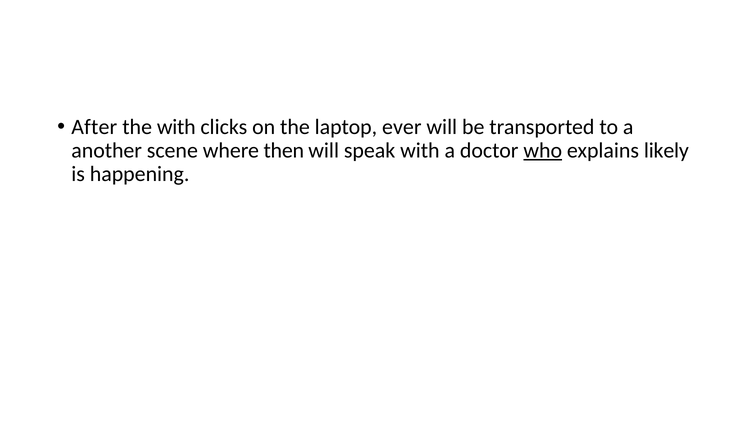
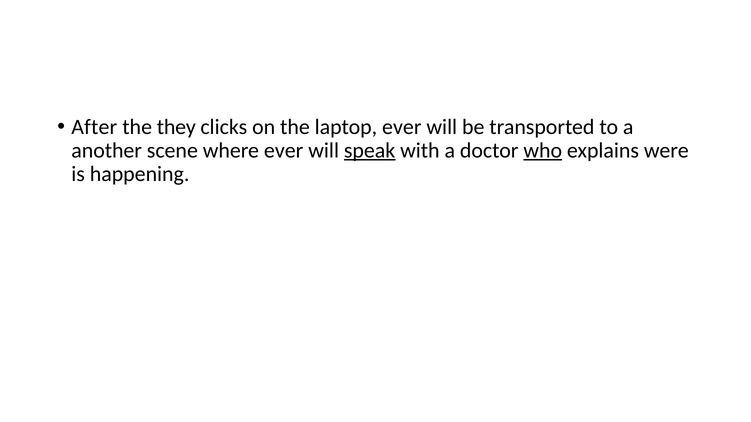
the with: with -> they
where then: then -> ever
speak underline: none -> present
likely: likely -> were
